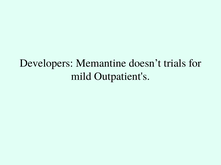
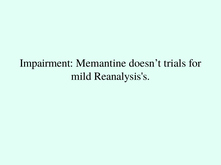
Developers: Developers -> Impairment
Outpatient's: Outpatient's -> Reanalysis's
